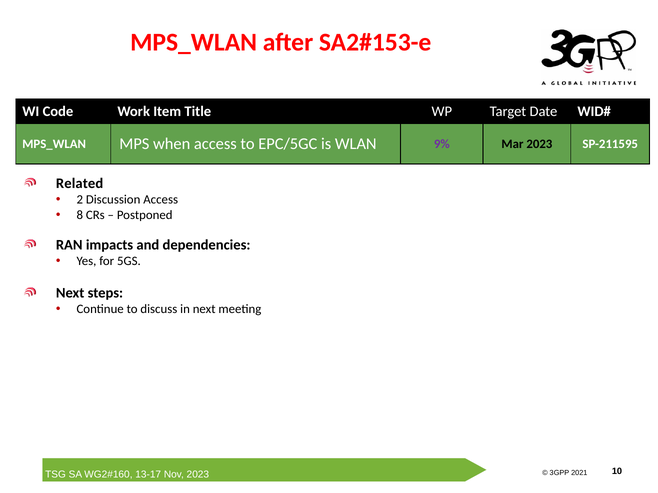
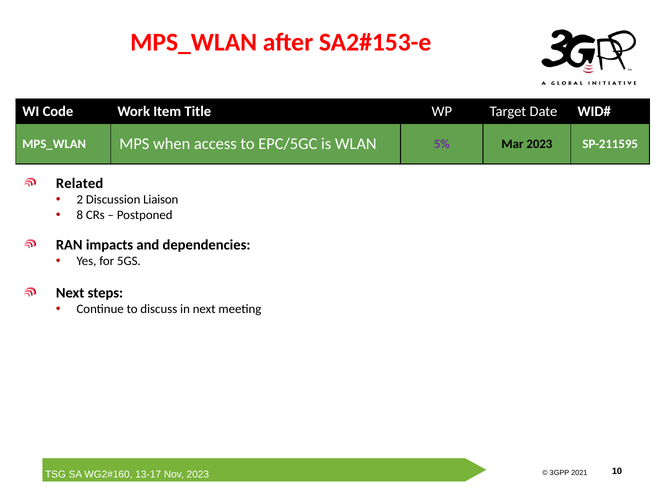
9%: 9% -> 5%
Discussion Access: Access -> Liaison
